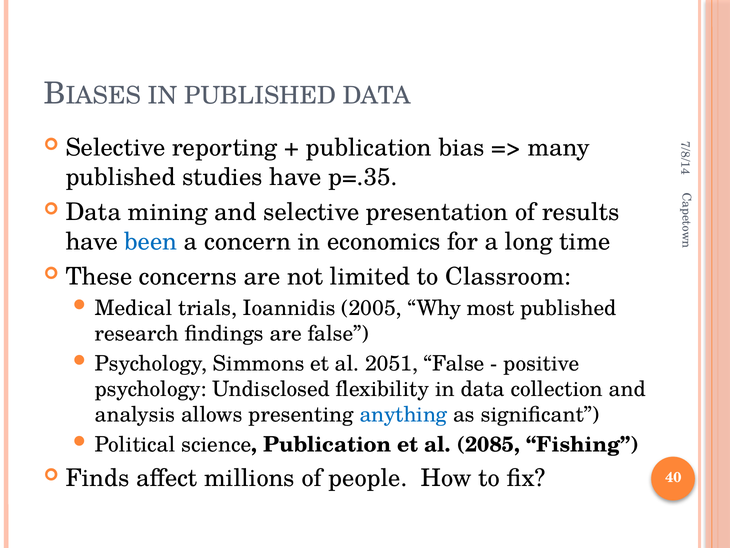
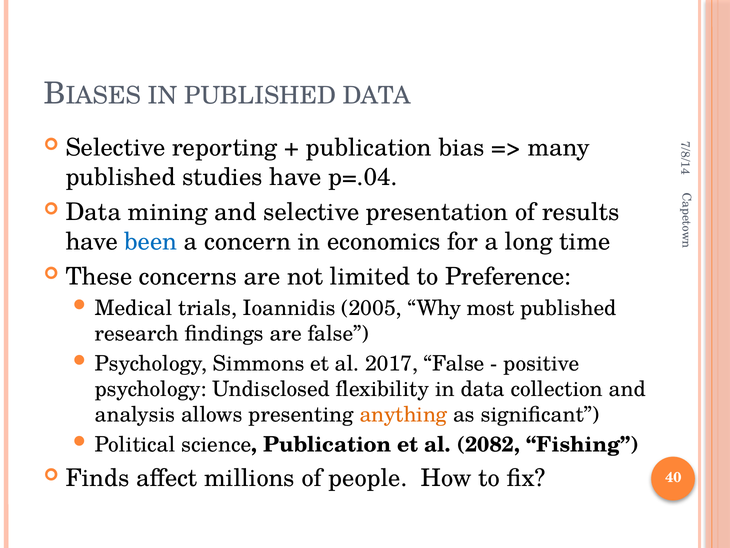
p=.35: p=.35 -> p=.04
Classroom: Classroom -> Preference
2051: 2051 -> 2017
anything colour: blue -> orange
2085: 2085 -> 2082
